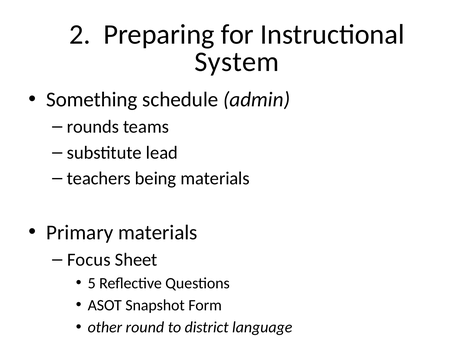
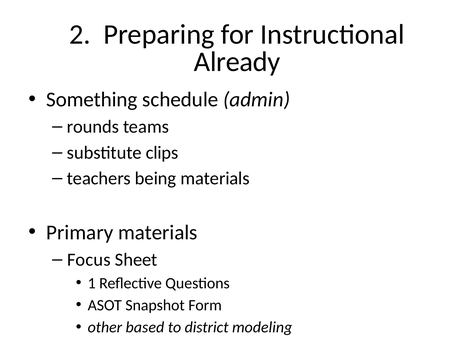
System: System -> Already
lead: lead -> clips
5: 5 -> 1
round: round -> based
language: language -> modeling
